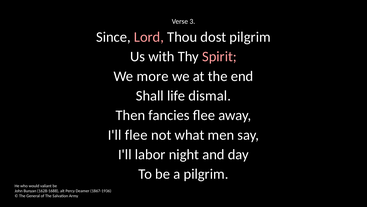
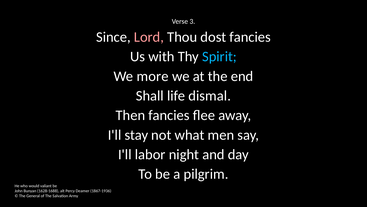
dost pilgrim: pilgrim -> fancies
Spirit colour: pink -> light blue
I'll flee: flee -> stay
